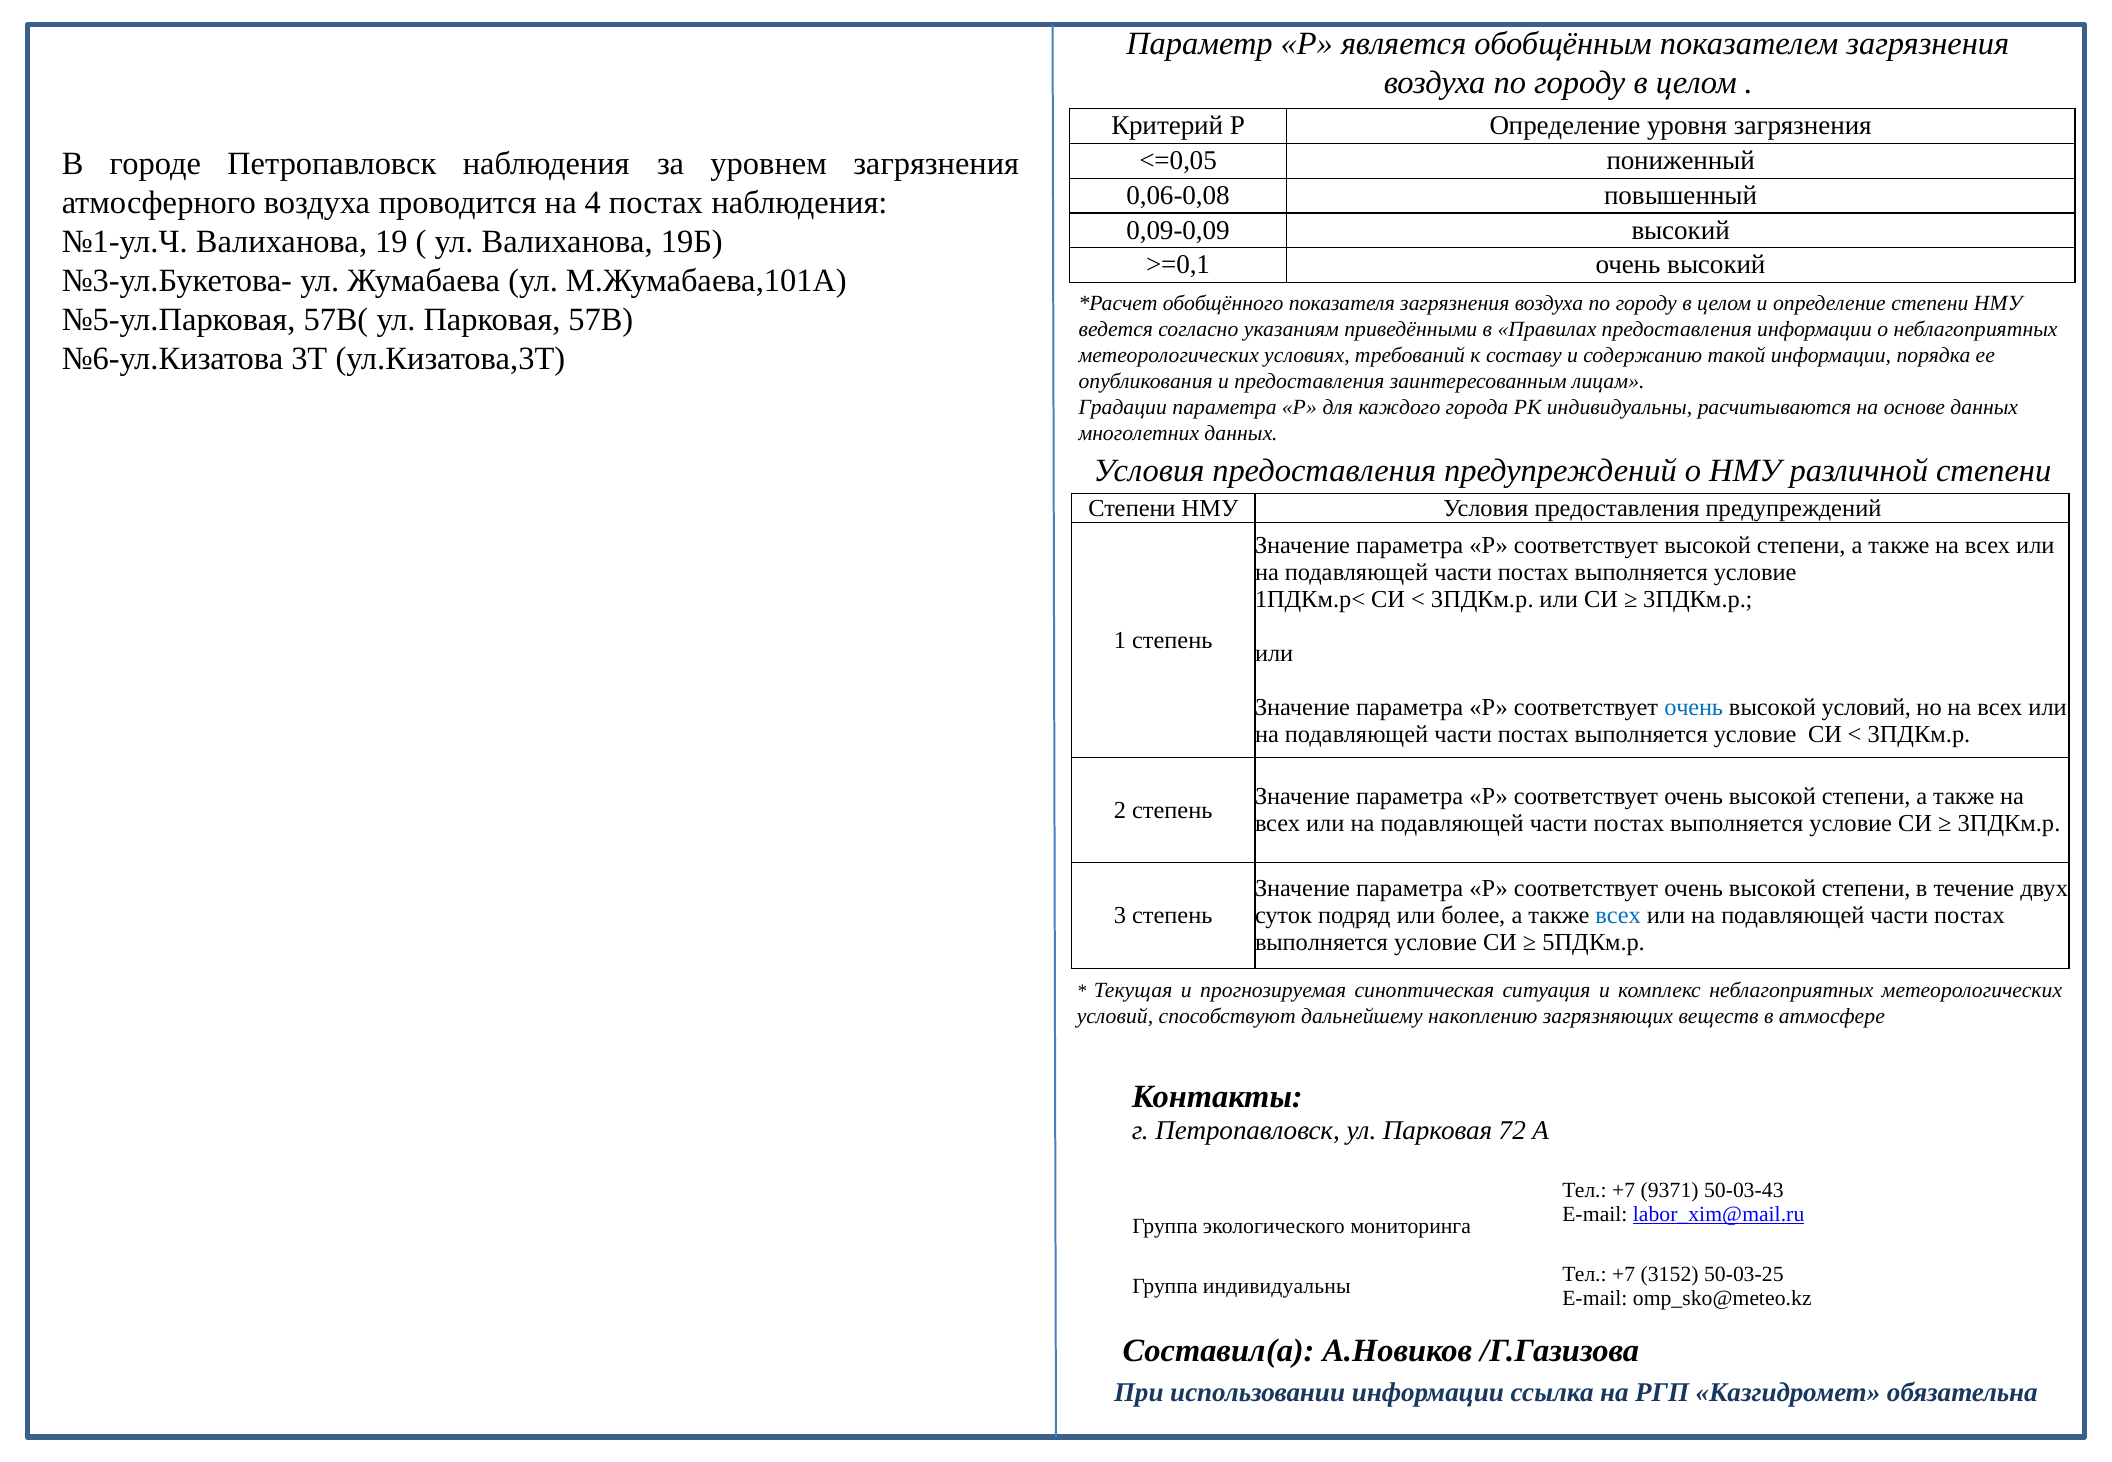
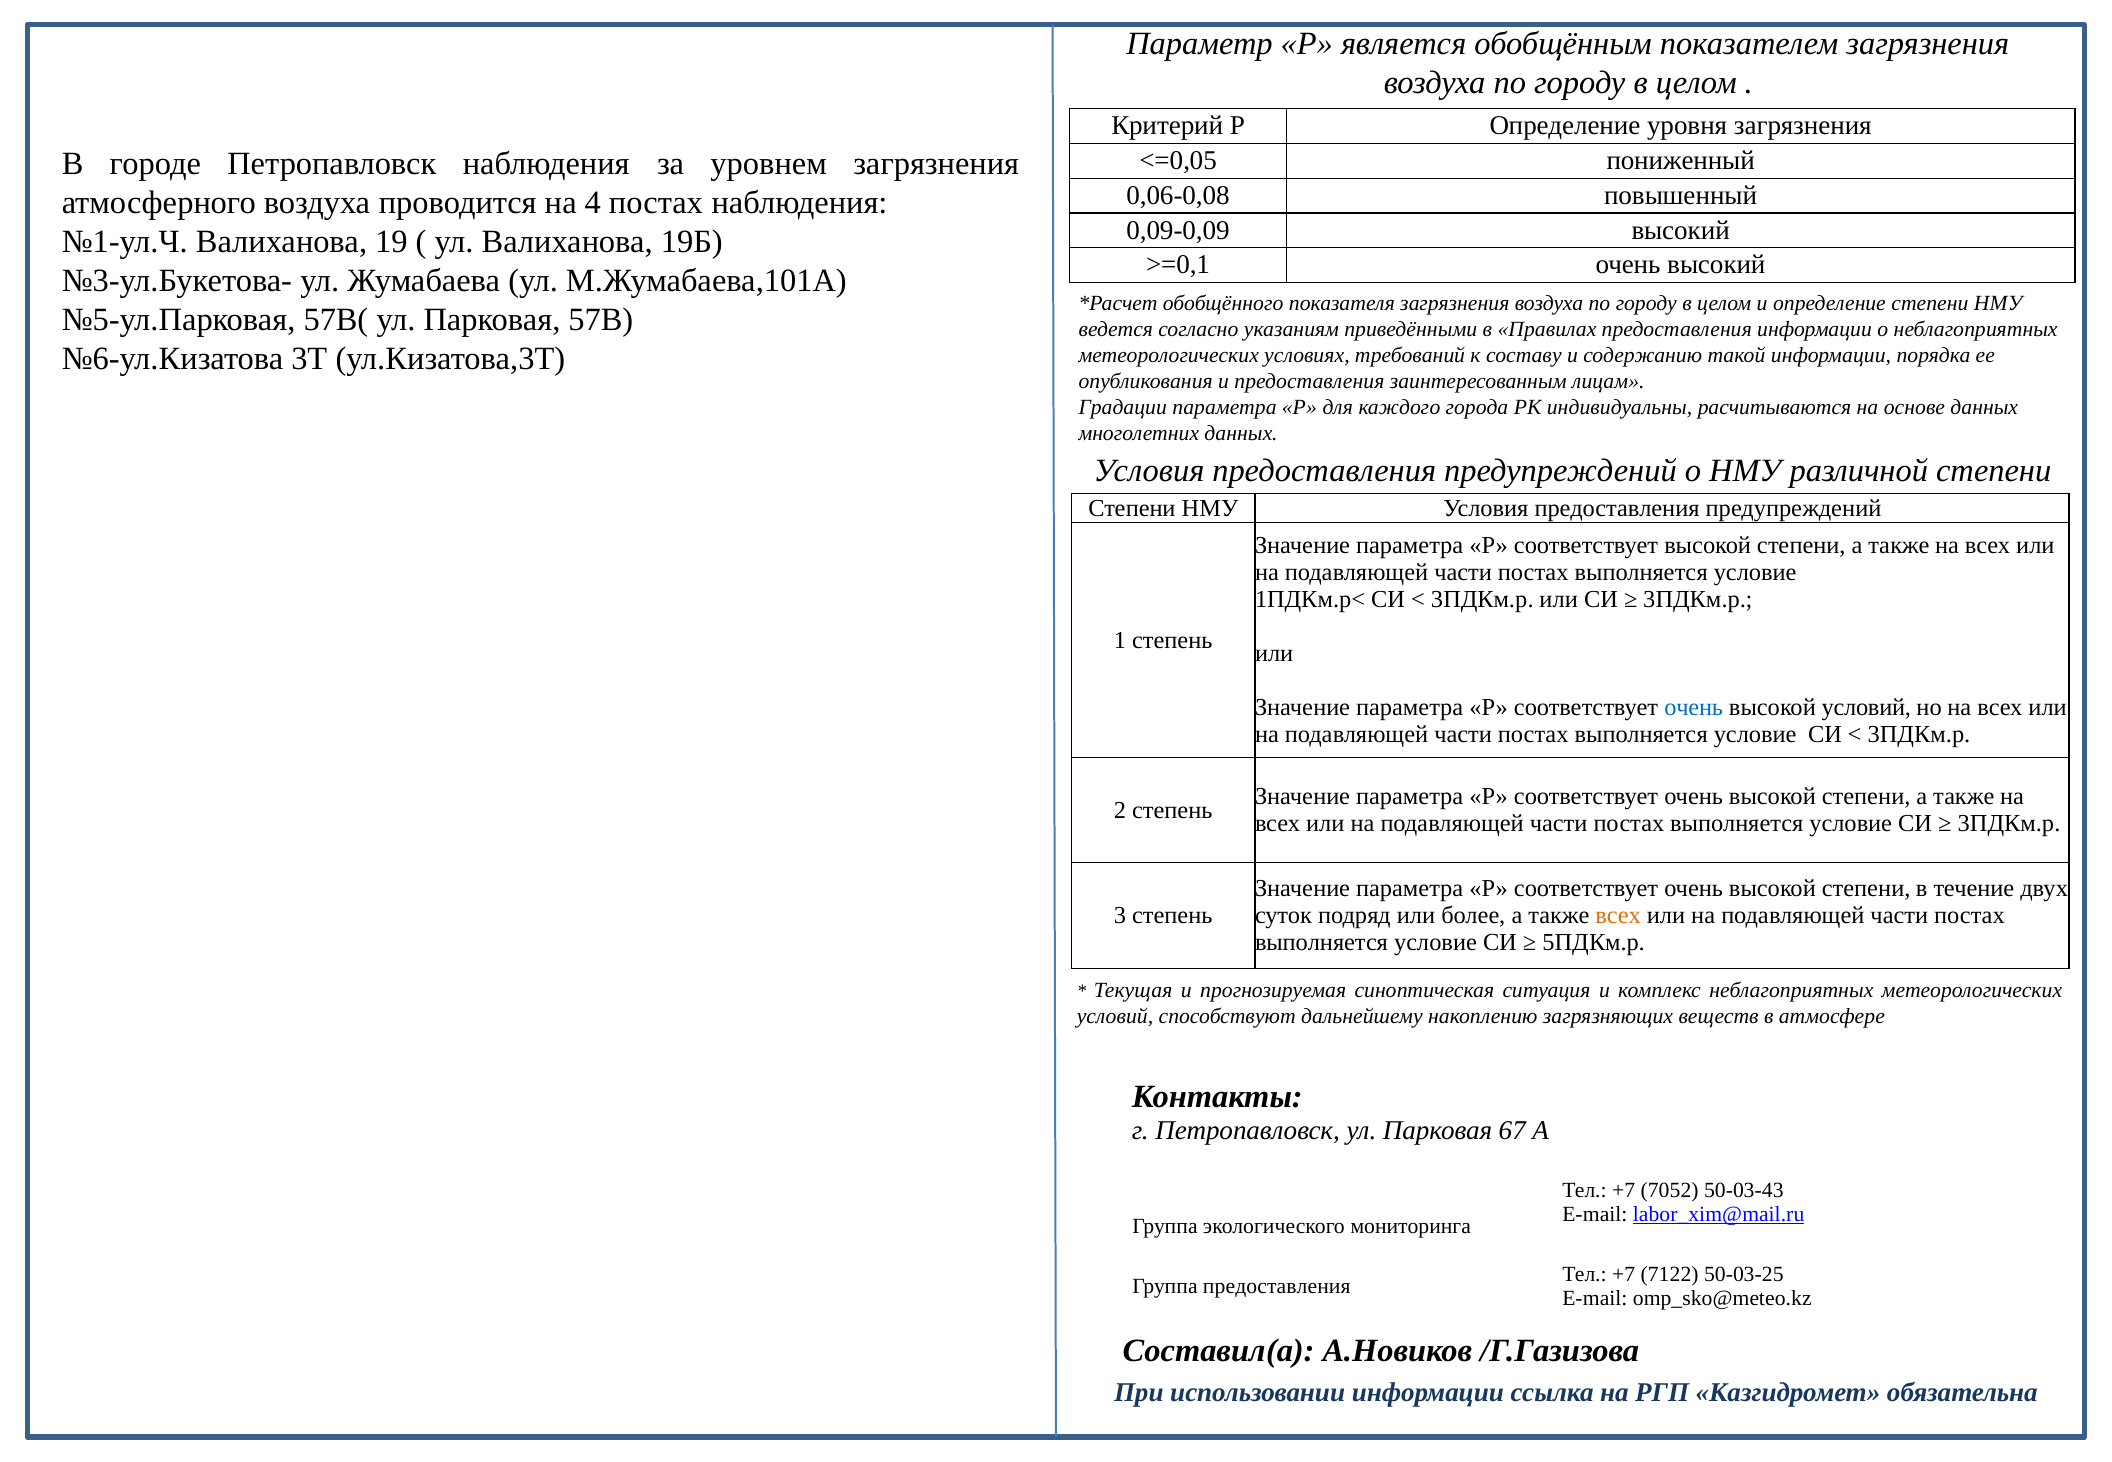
всех at (1618, 916) colour: blue -> orange
72: 72 -> 67
9371: 9371 -> 7052
3152: 3152 -> 7122
Группа индивидуальны: индивидуальны -> предоставления
